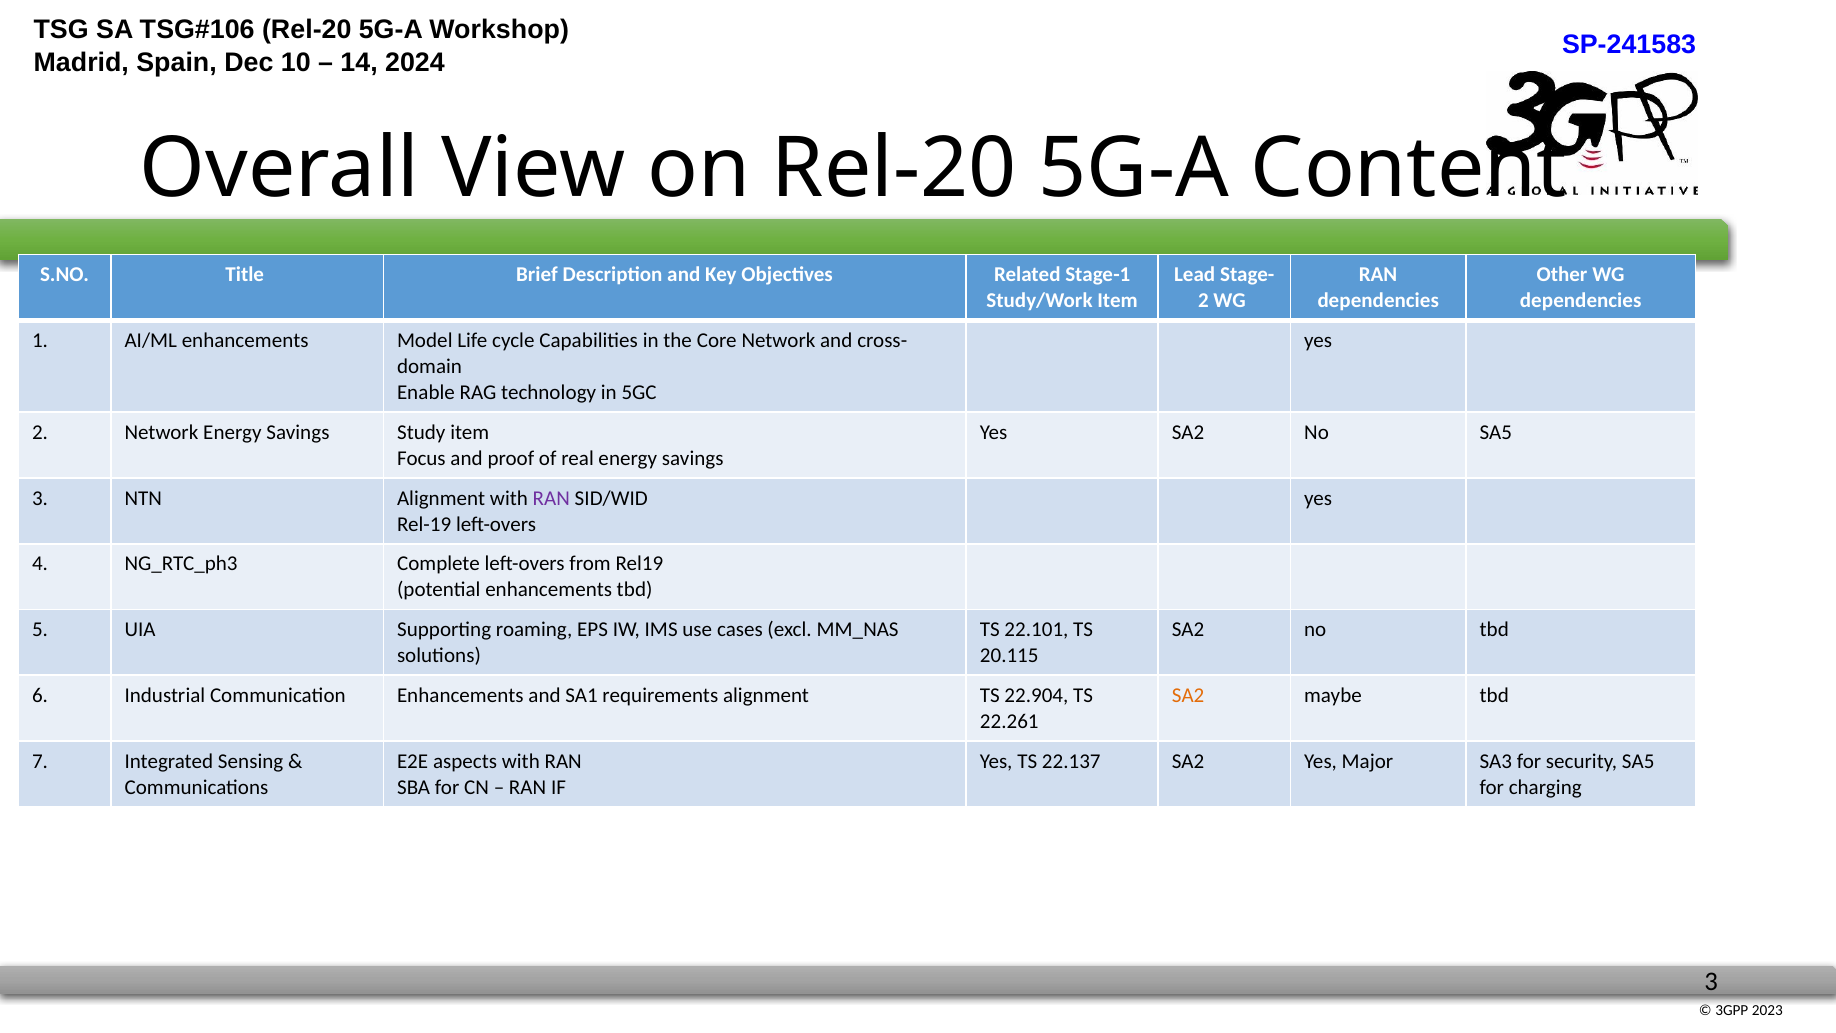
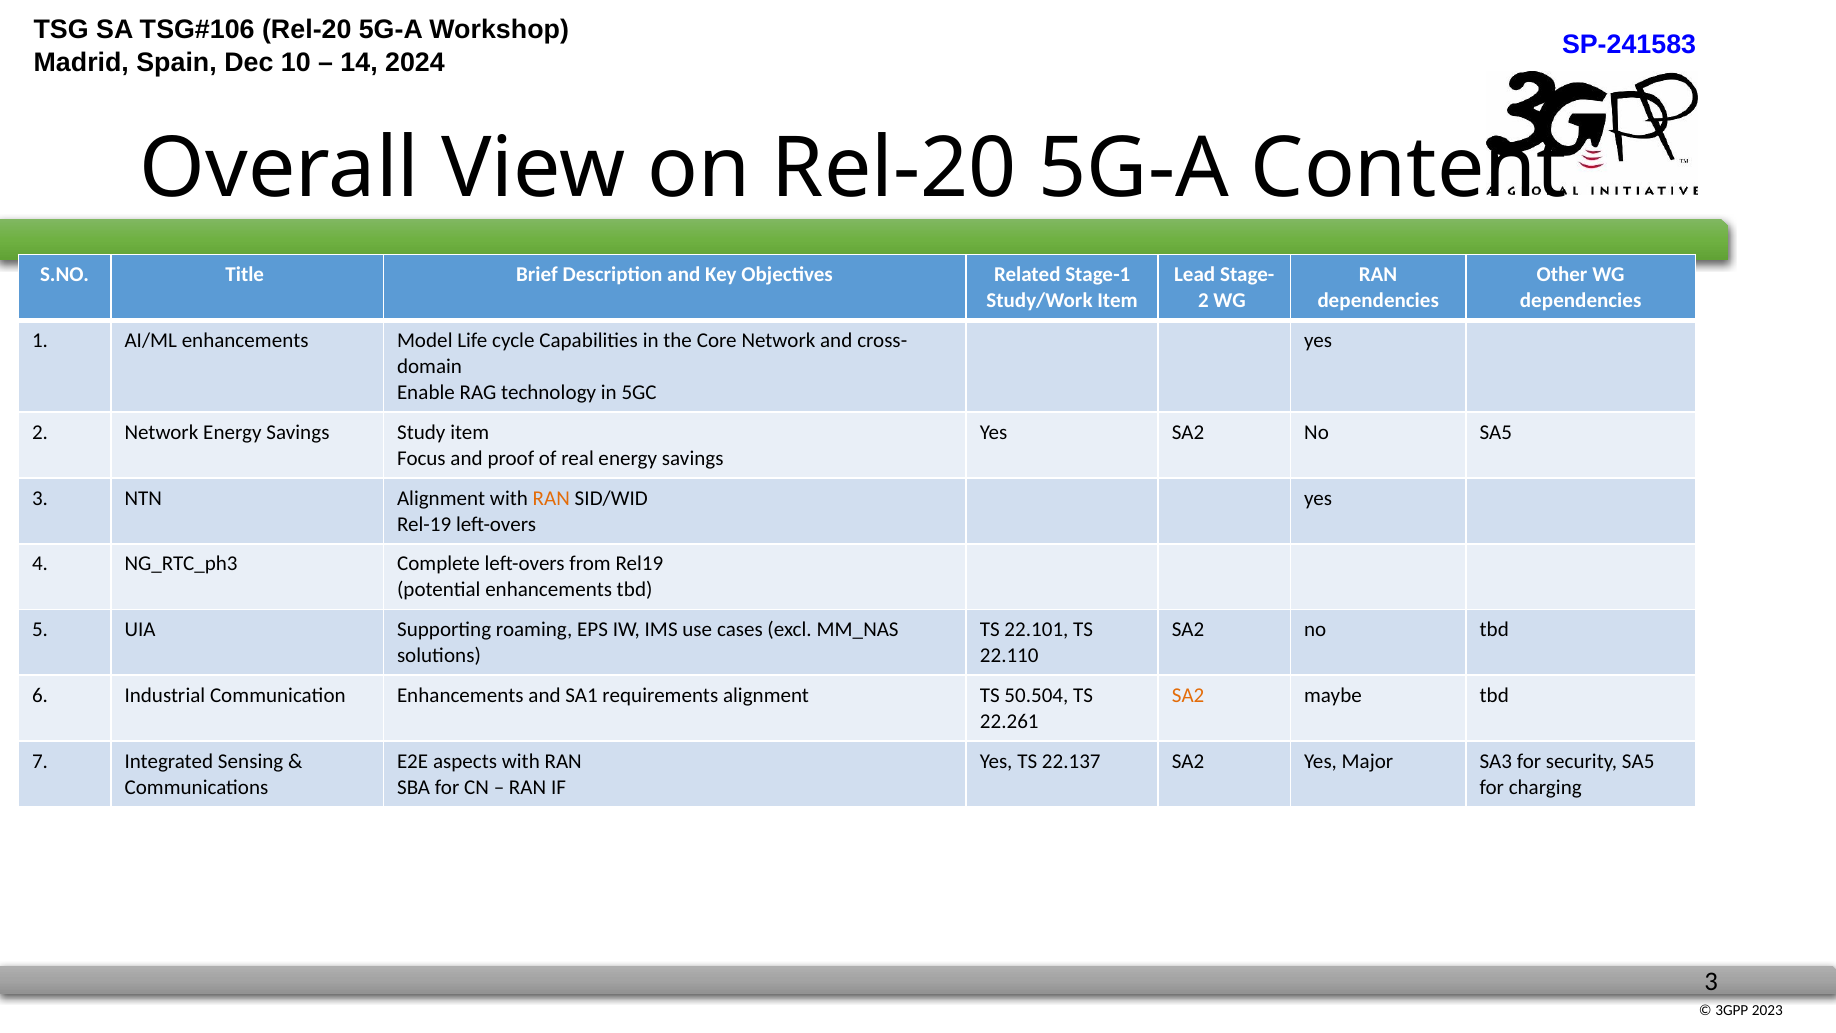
RAN at (551, 498) colour: purple -> orange
20.115: 20.115 -> 22.110
22.904: 22.904 -> 50.504
